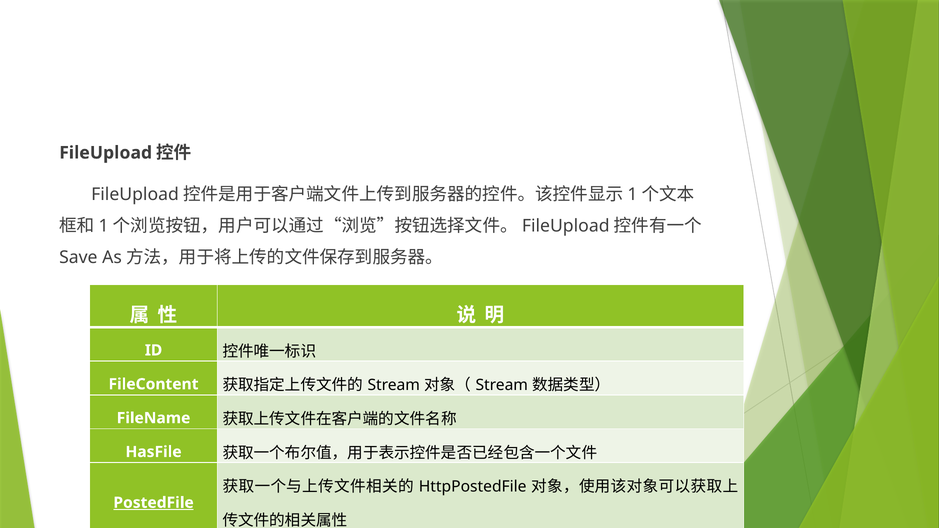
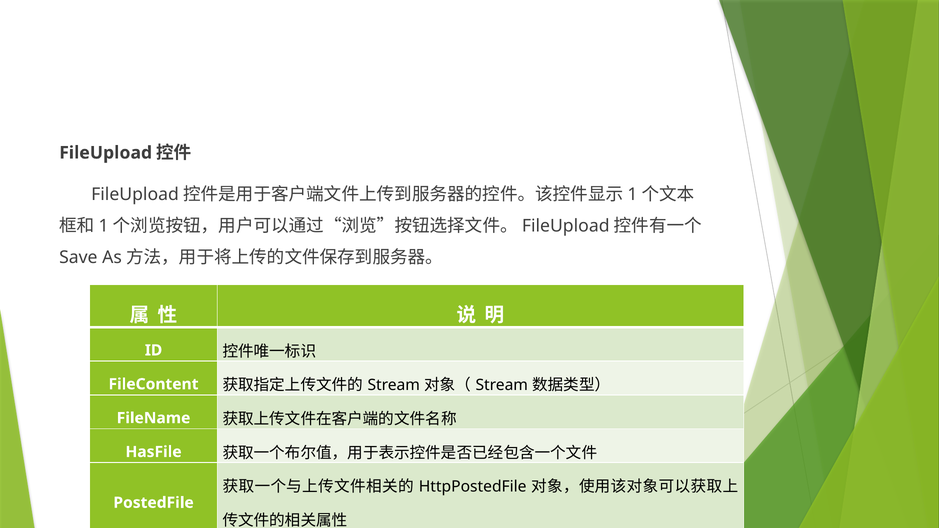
PostedFile underline: present -> none
